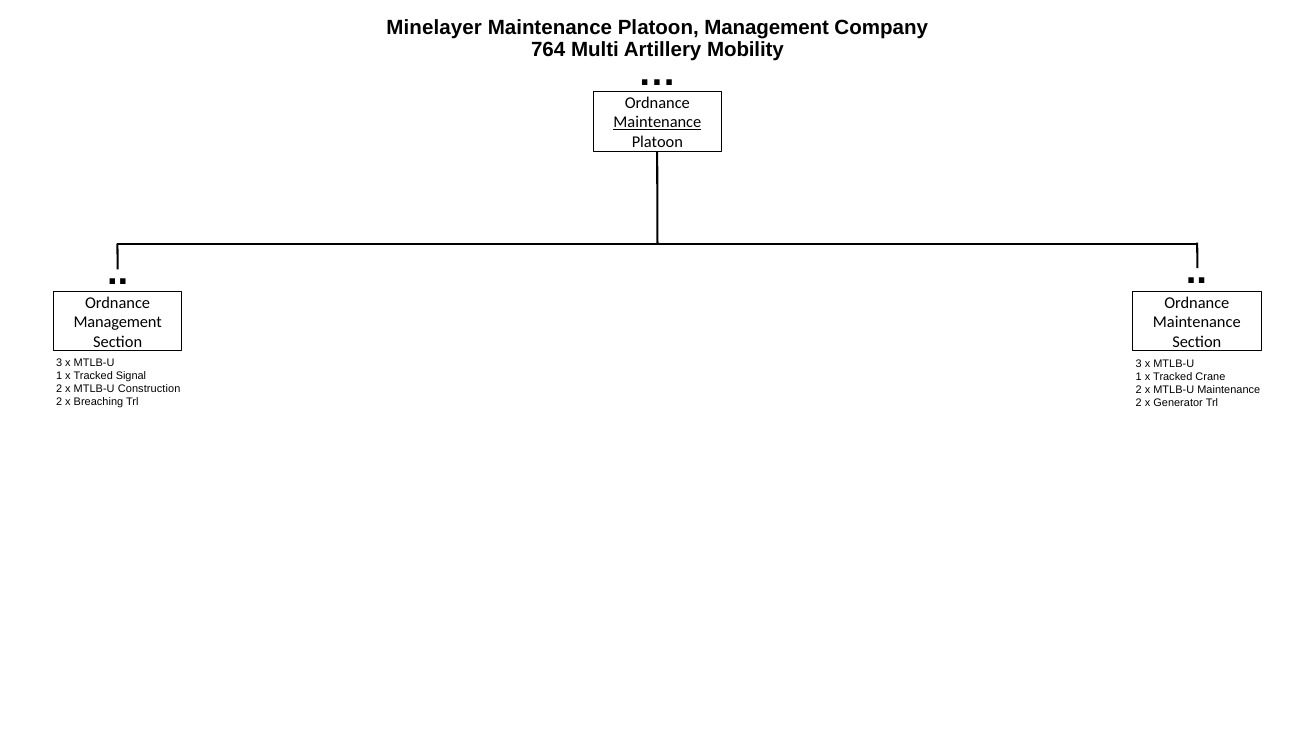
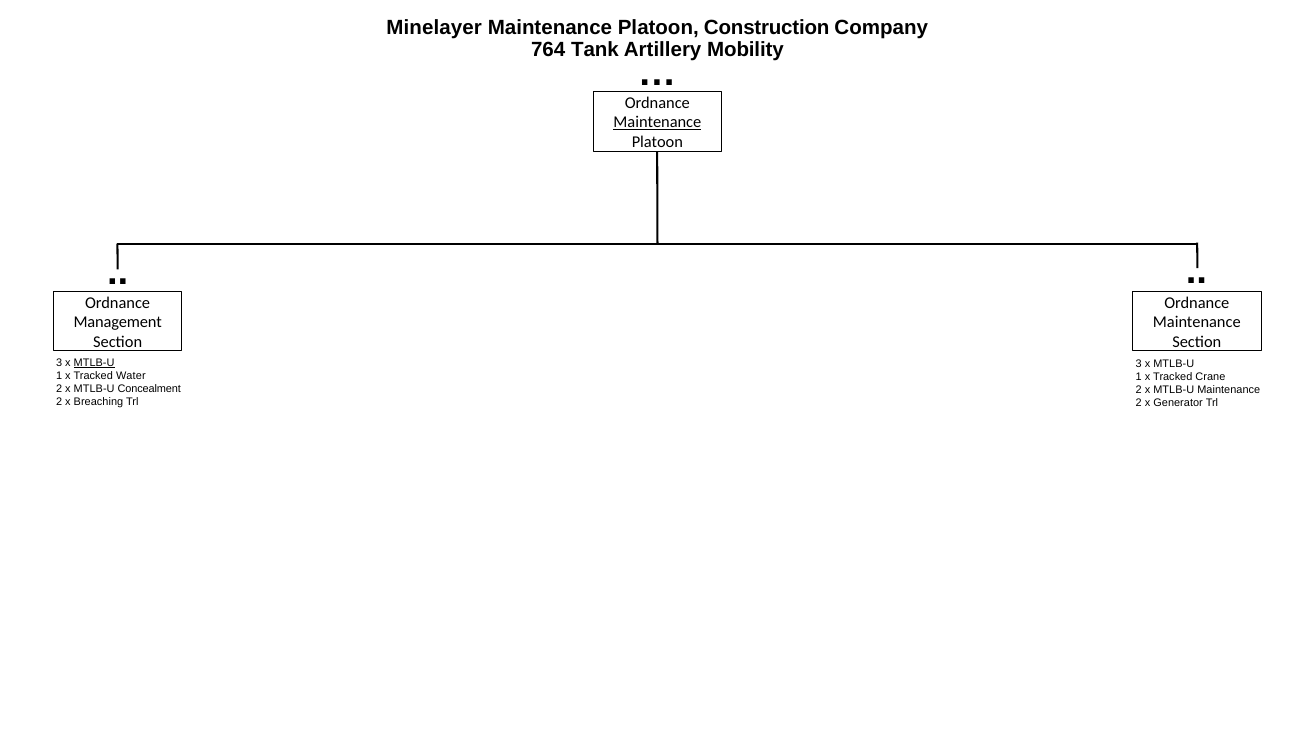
Platoon Management: Management -> Construction
Multi: Multi -> Tank
MTLB-U at (94, 362) underline: none -> present
Signal: Signal -> Water
Construction: Construction -> Concealment
